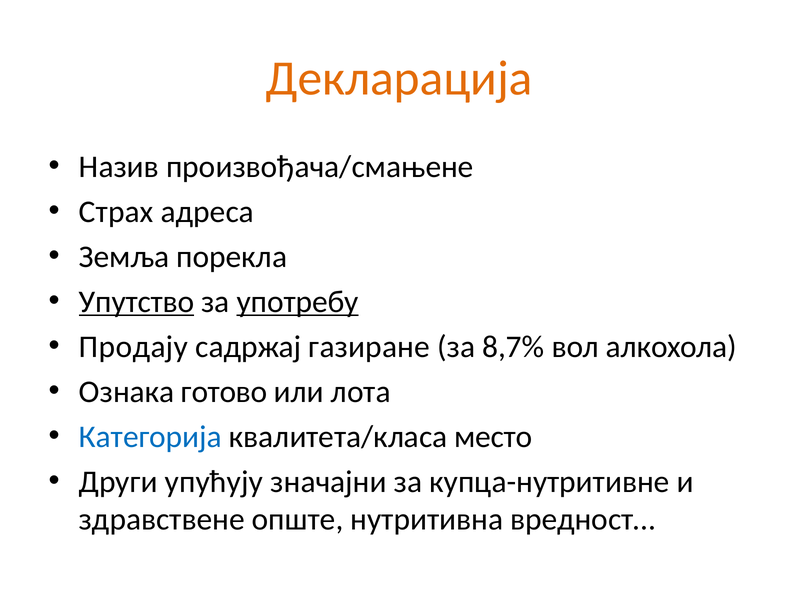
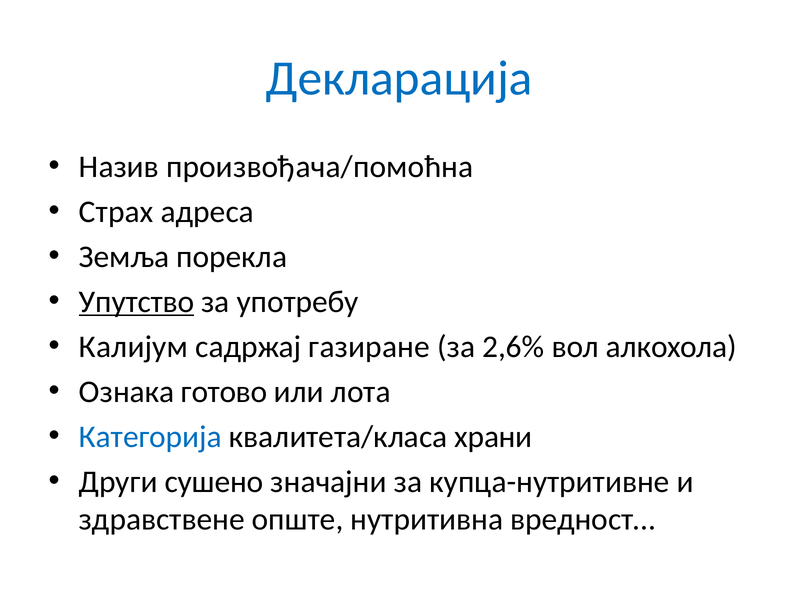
Декларација colour: orange -> blue
произвођача/смањене: произвођача/смањене -> произвођача/помоћна
употребу underline: present -> none
Прoдajу: Прoдajу -> Калијум
8,7%: 8,7% -> 2,6%
место: место -> храни
упућују: упућују -> сушено
